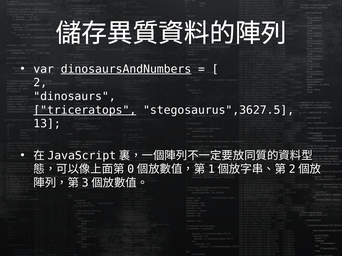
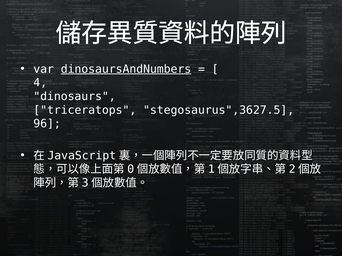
2: 2 -> 4
triceratops underline: present -> none
13: 13 -> 96
